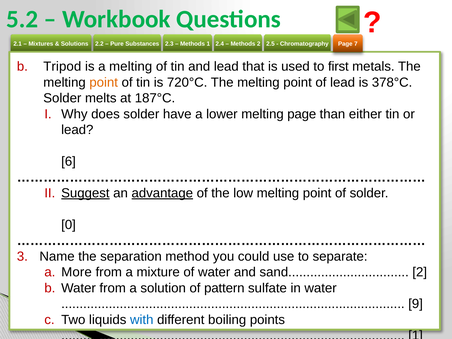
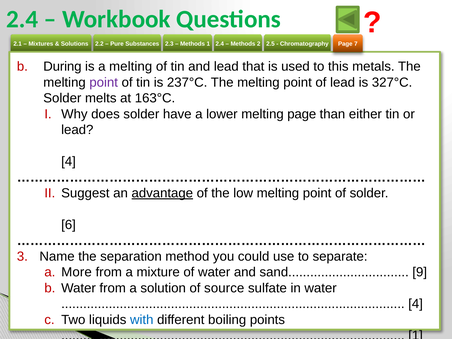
5.2 at (22, 19): 5.2 -> 2.4
Tripod: Tripod -> During
first: first -> this
point at (104, 82) colour: orange -> purple
720°C: 720°C -> 237°C
378°C: 378°C -> 327°C
187°C: 187°C -> 163°C
6 at (69, 162): 6 -> 4
Suggest underline: present -> none
0: 0 -> 6
sand 2: 2 -> 9
pattern: pattern -> source
9 at (416, 304): 9 -> 4
